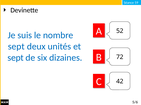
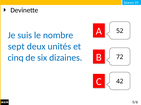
sept at (16, 58): sept -> cinq
